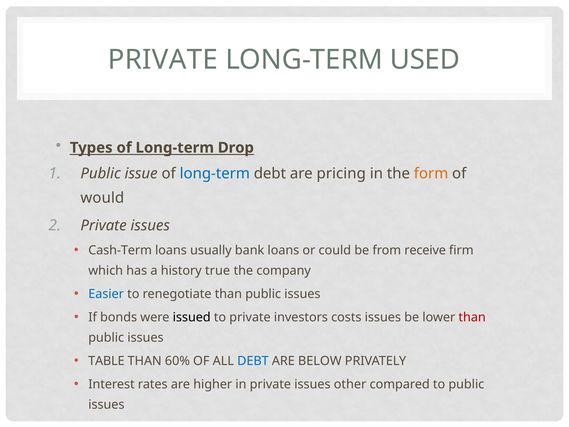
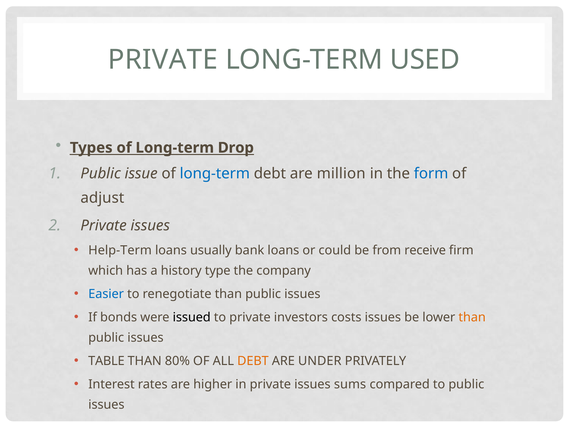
pricing: pricing -> million
form colour: orange -> blue
would: would -> adjust
Cash-Term: Cash-Term -> Help-Term
true: true -> type
than at (472, 317) colour: red -> orange
60%: 60% -> 80%
DEBT at (253, 361) colour: blue -> orange
BELOW: BELOW -> UNDER
other: other -> sums
